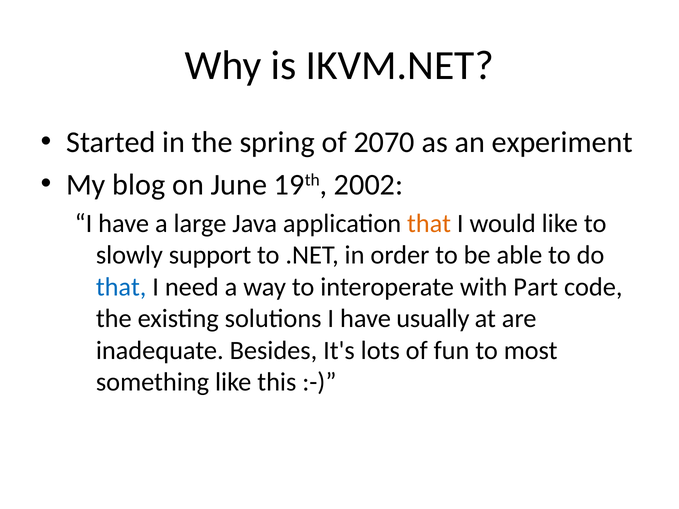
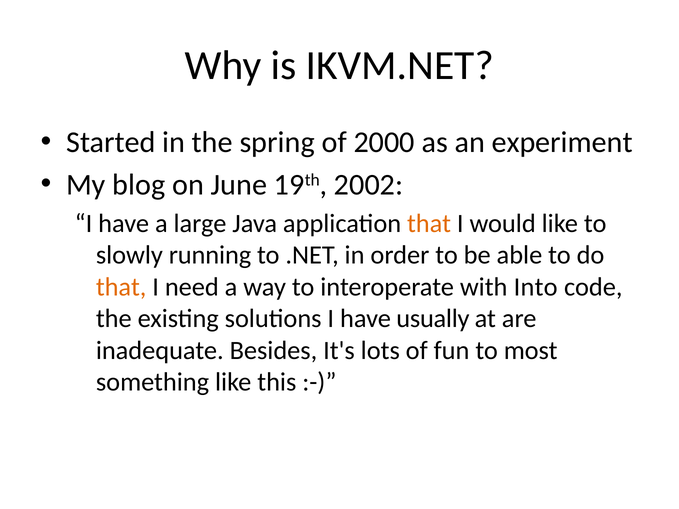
2070: 2070 -> 2000
support: support -> running
that at (121, 287) colour: blue -> orange
Part: Part -> Into
